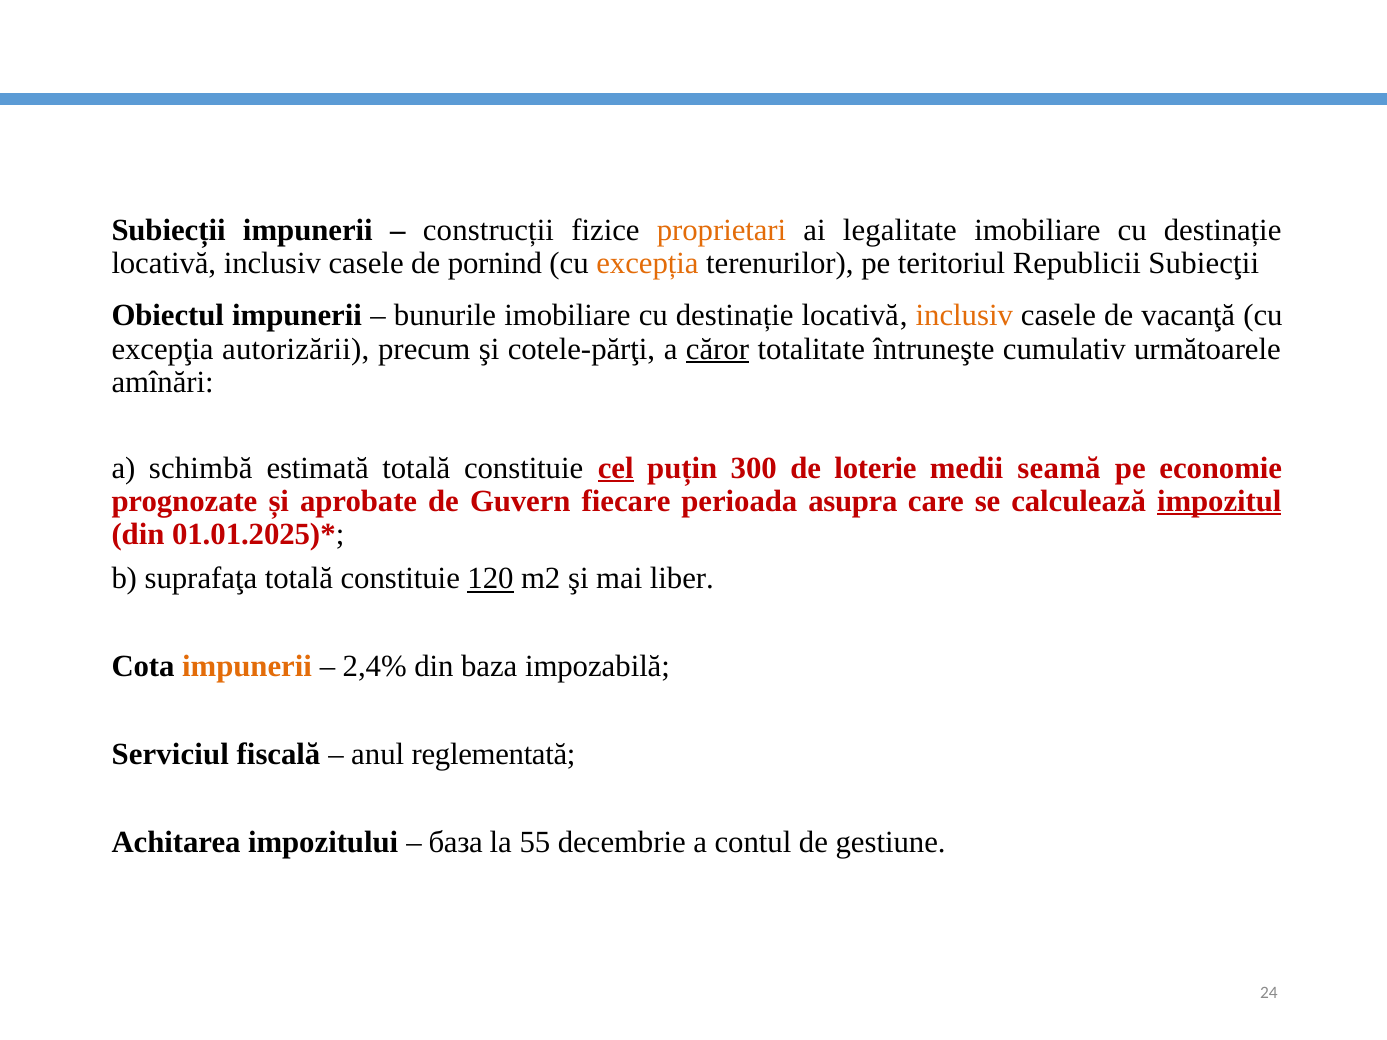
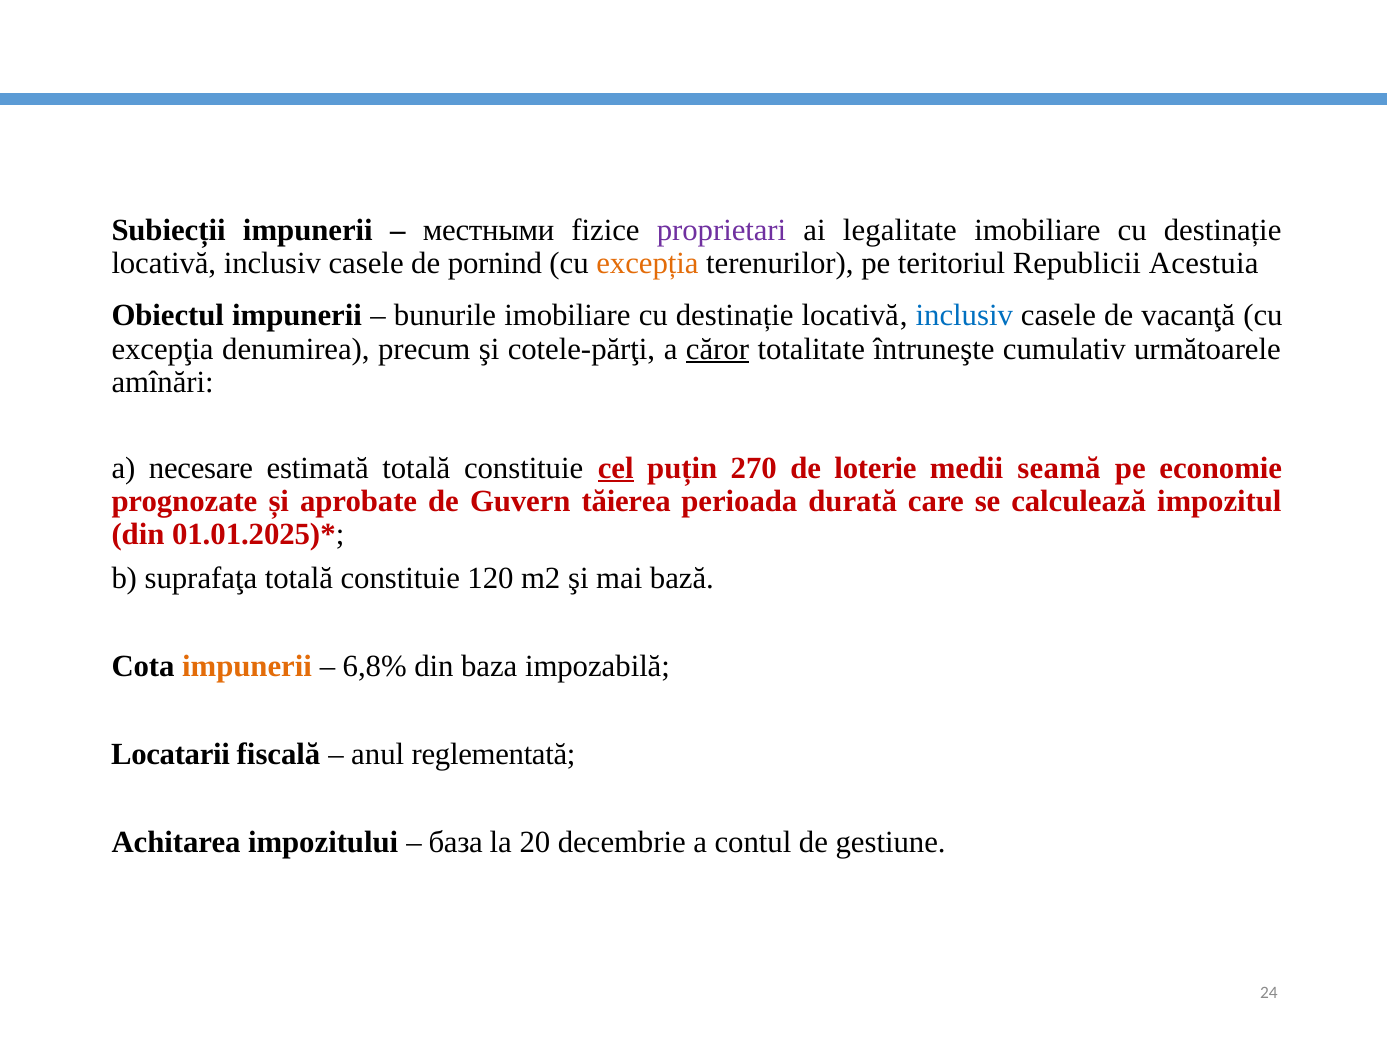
construcții: construcții -> местными
proprietari colour: orange -> purple
Subiecţii: Subiecţii -> Acestuia
inclusiv at (964, 316) colour: orange -> blue
autorizării: autorizării -> denumirea
schimbă: schimbă -> necesare
300: 300 -> 270
fiecare: fiecare -> tăierea
asupra: asupra -> durată
impozitul underline: present -> none
120 underline: present -> none
liber: liber -> bază
2,4%: 2,4% -> 6,8%
Serviciul: Serviciul -> Locatarii
55: 55 -> 20
